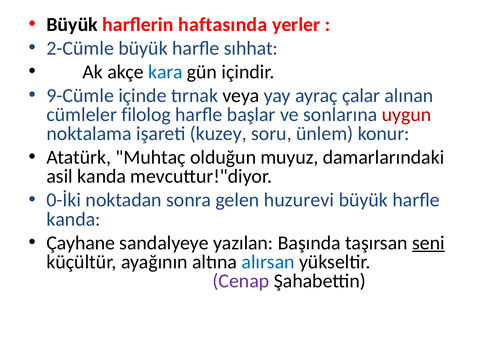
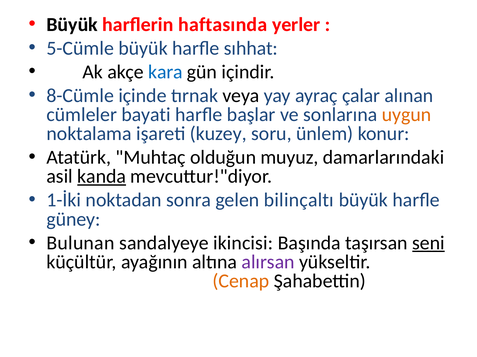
2-Cümle: 2-Cümle -> 5-Cümle
9-Cümle: 9-Cümle -> 8-Cümle
filolog: filolog -> bayati
uygun colour: red -> orange
kanda at (102, 177) underline: none -> present
0-İki: 0-İki -> 1-İki
huzurevi: huzurevi -> bilinçaltı
kanda at (74, 220): kanda -> güney
Çayhane: Çayhane -> Bulunan
yazılan: yazılan -> ikincisi
alırsan colour: blue -> purple
Cenap colour: purple -> orange
